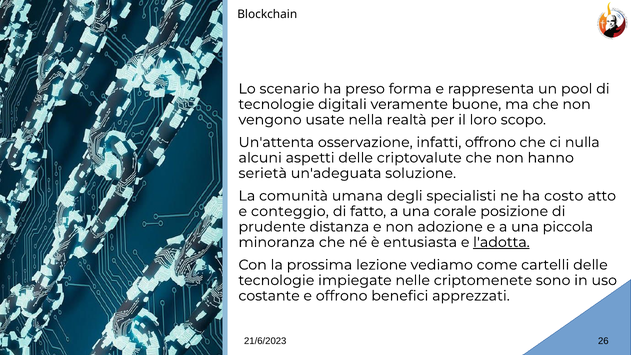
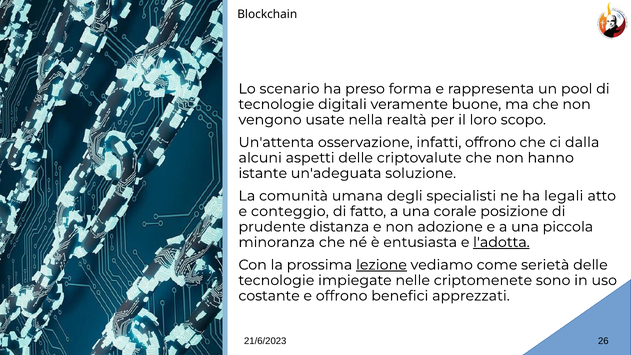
nulla: nulla -> dalla
serietà: serietà -> istante
costo: costo -> legali
lezione underline: none -> present
cartelli: cartelli -> serietà
